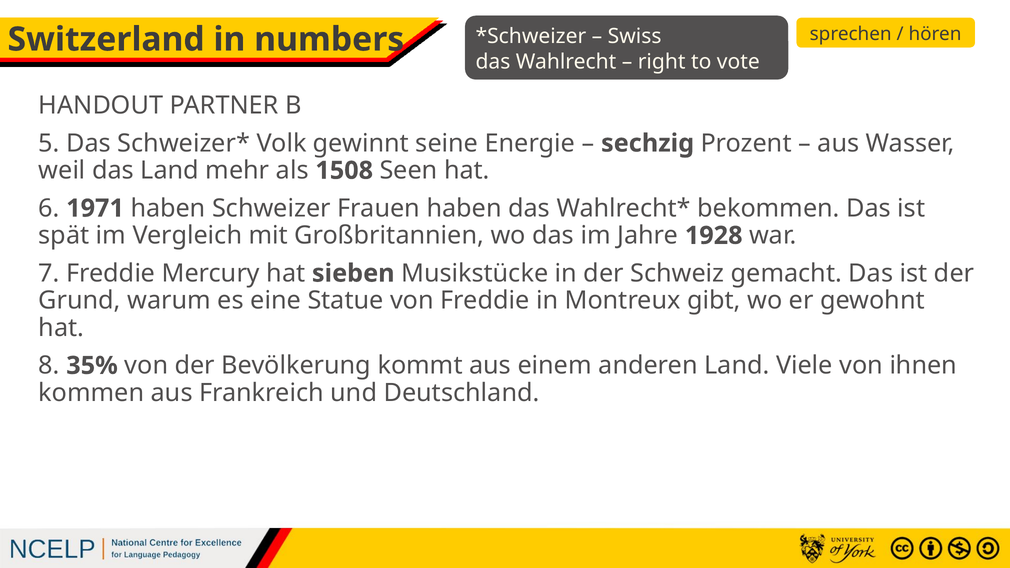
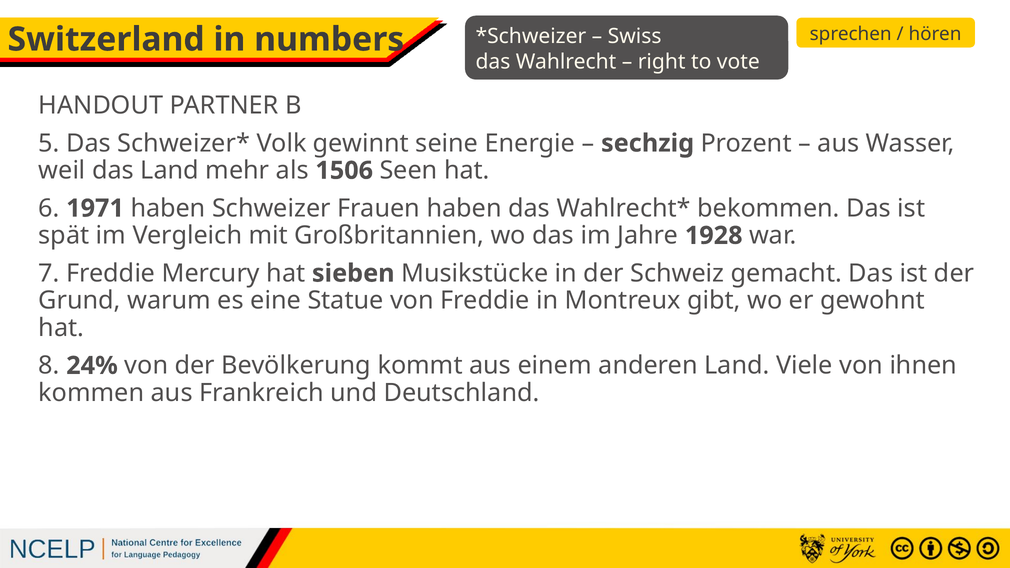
1508: 1508 -> 1506
35%: 35% -> 24%
